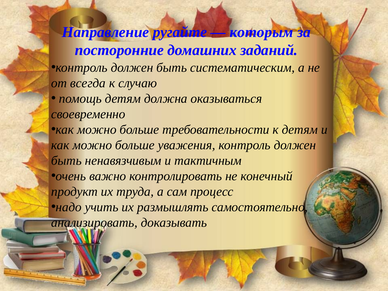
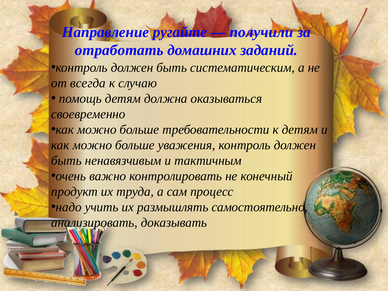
которым: которым -> получили
посторонние: посторонние -> отработать
